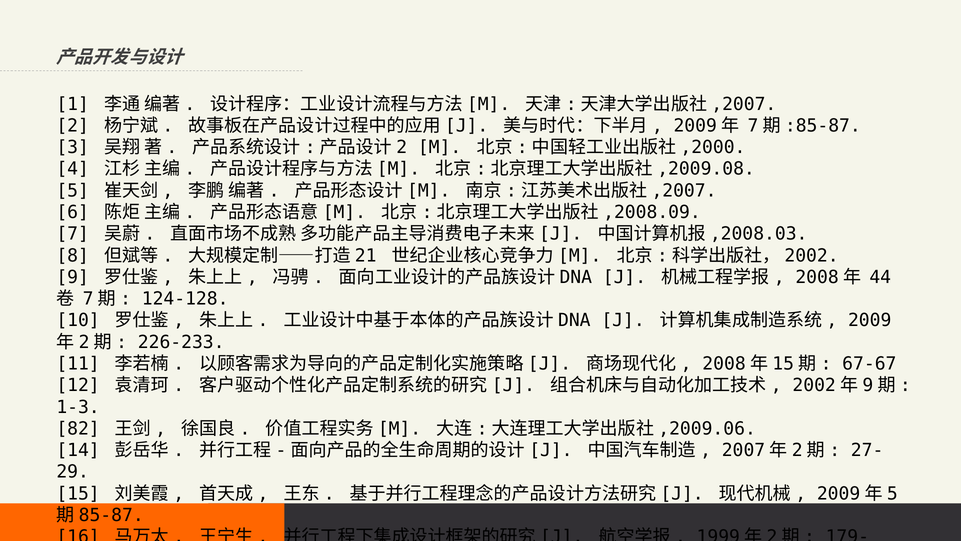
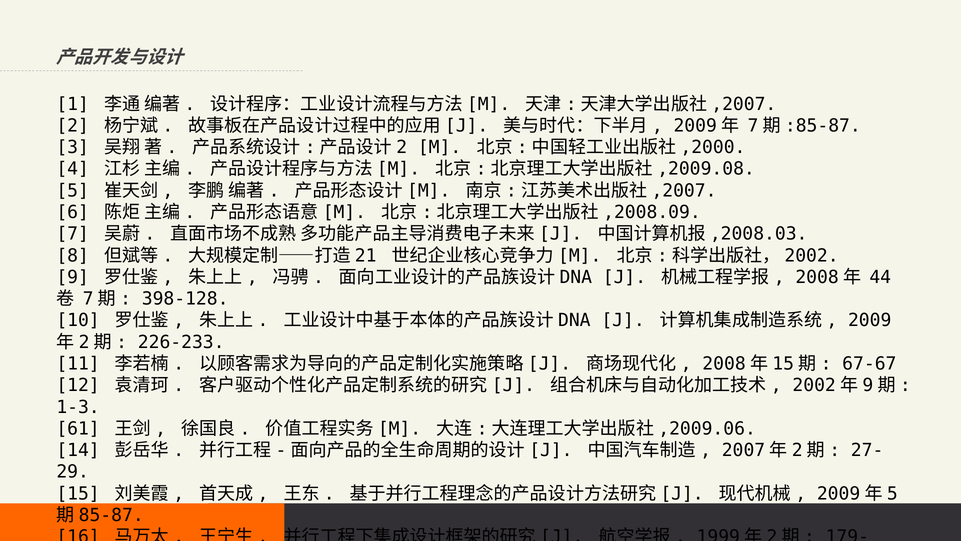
124-128: 124-128 -> 398-128
82: 82 -> 61
